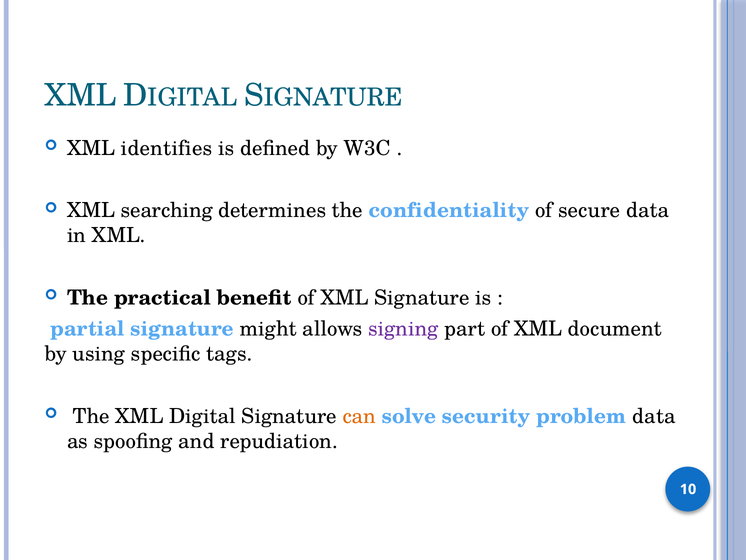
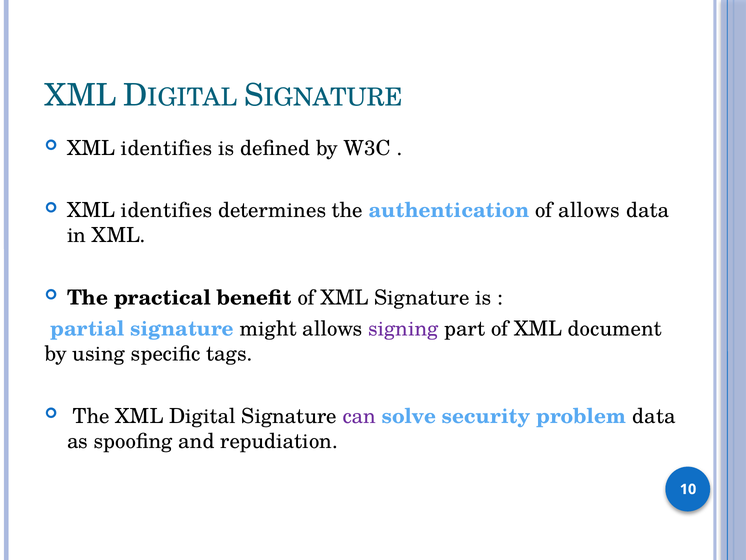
searching at (167, 210): searching -> identifies
confidentiality: confidentiality -> authentication
of secure: secure -> allows
can colour: orange -> purple
